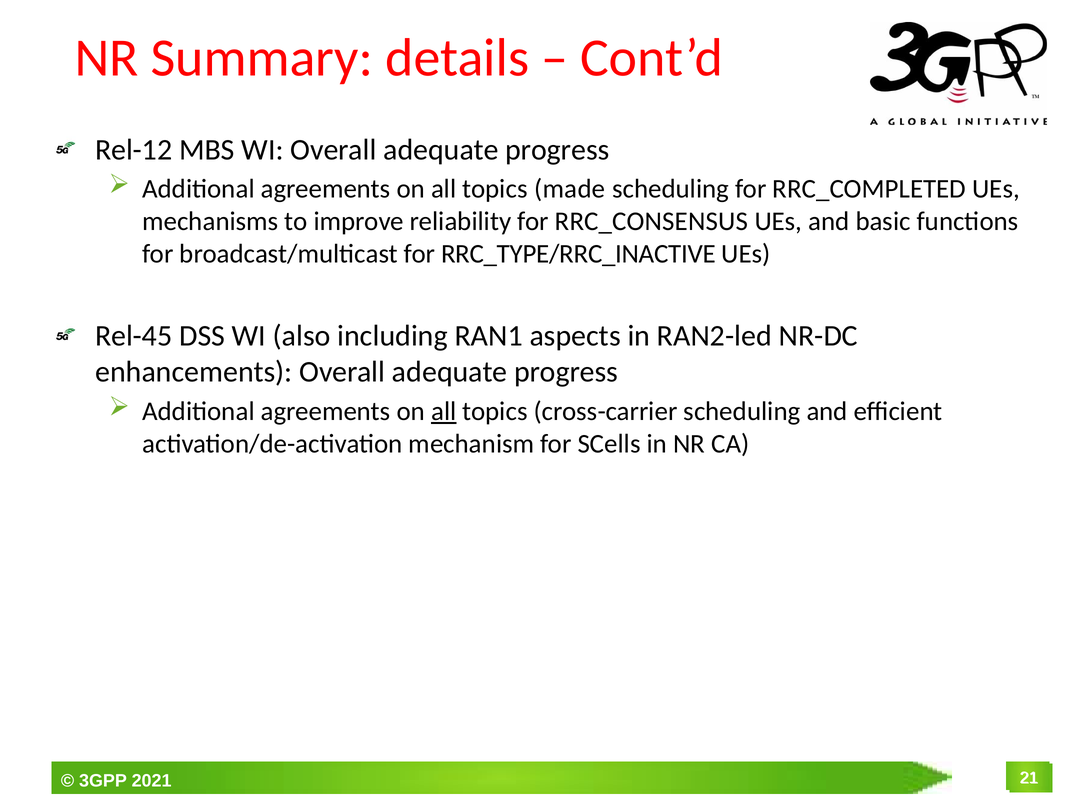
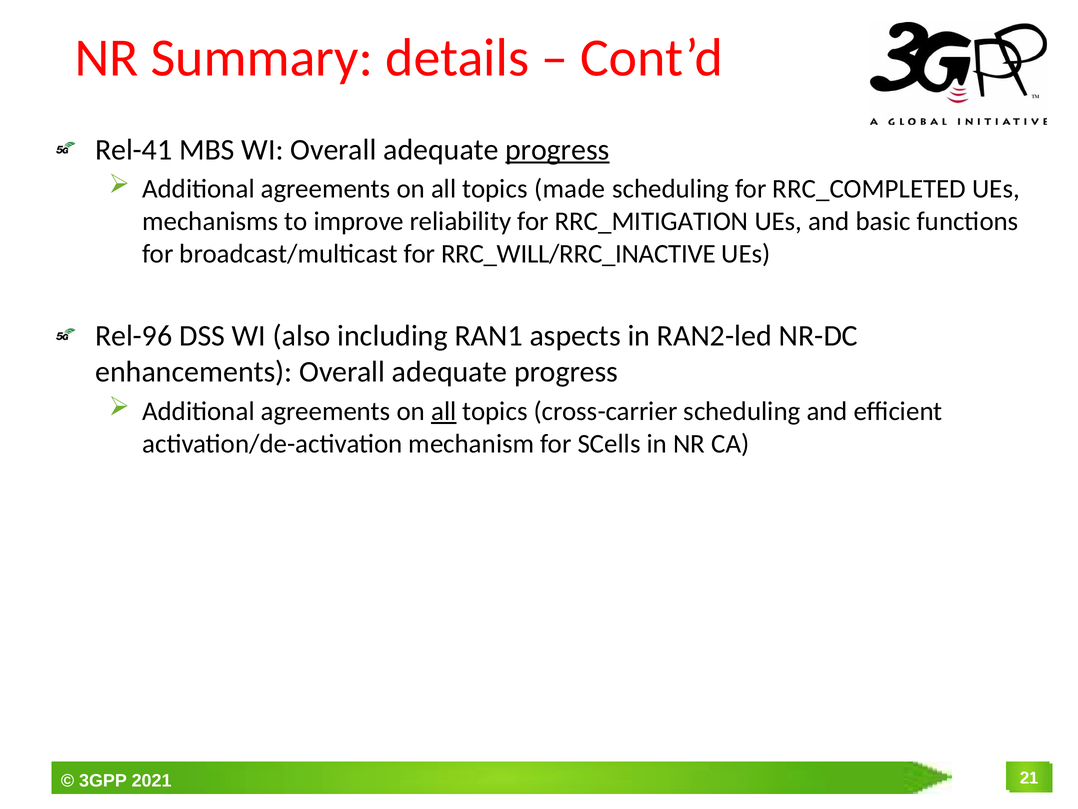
Rel-12: Rel-12 -> Rel-41
progress at (557, 150) underline: none -> present
RRC_CONSENSUS: RRC_CONSENSUS -> RRC_MITIGATION
RRC_TYPE/RRC_INACTIVE: RRC_TYPE/RRC_INACTIVE -> RRC_WILL/RRC_INACTIVE
Rel-45: Rel-45 -> Rel-96
